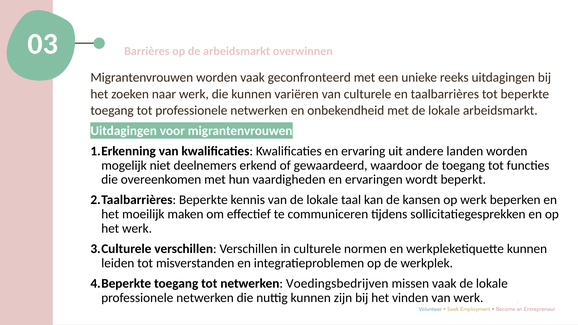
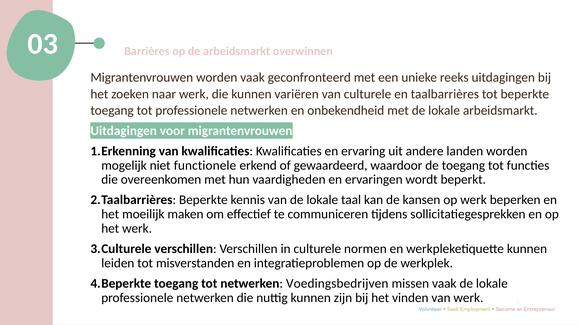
deelnemers: deelnemers -> functionele
